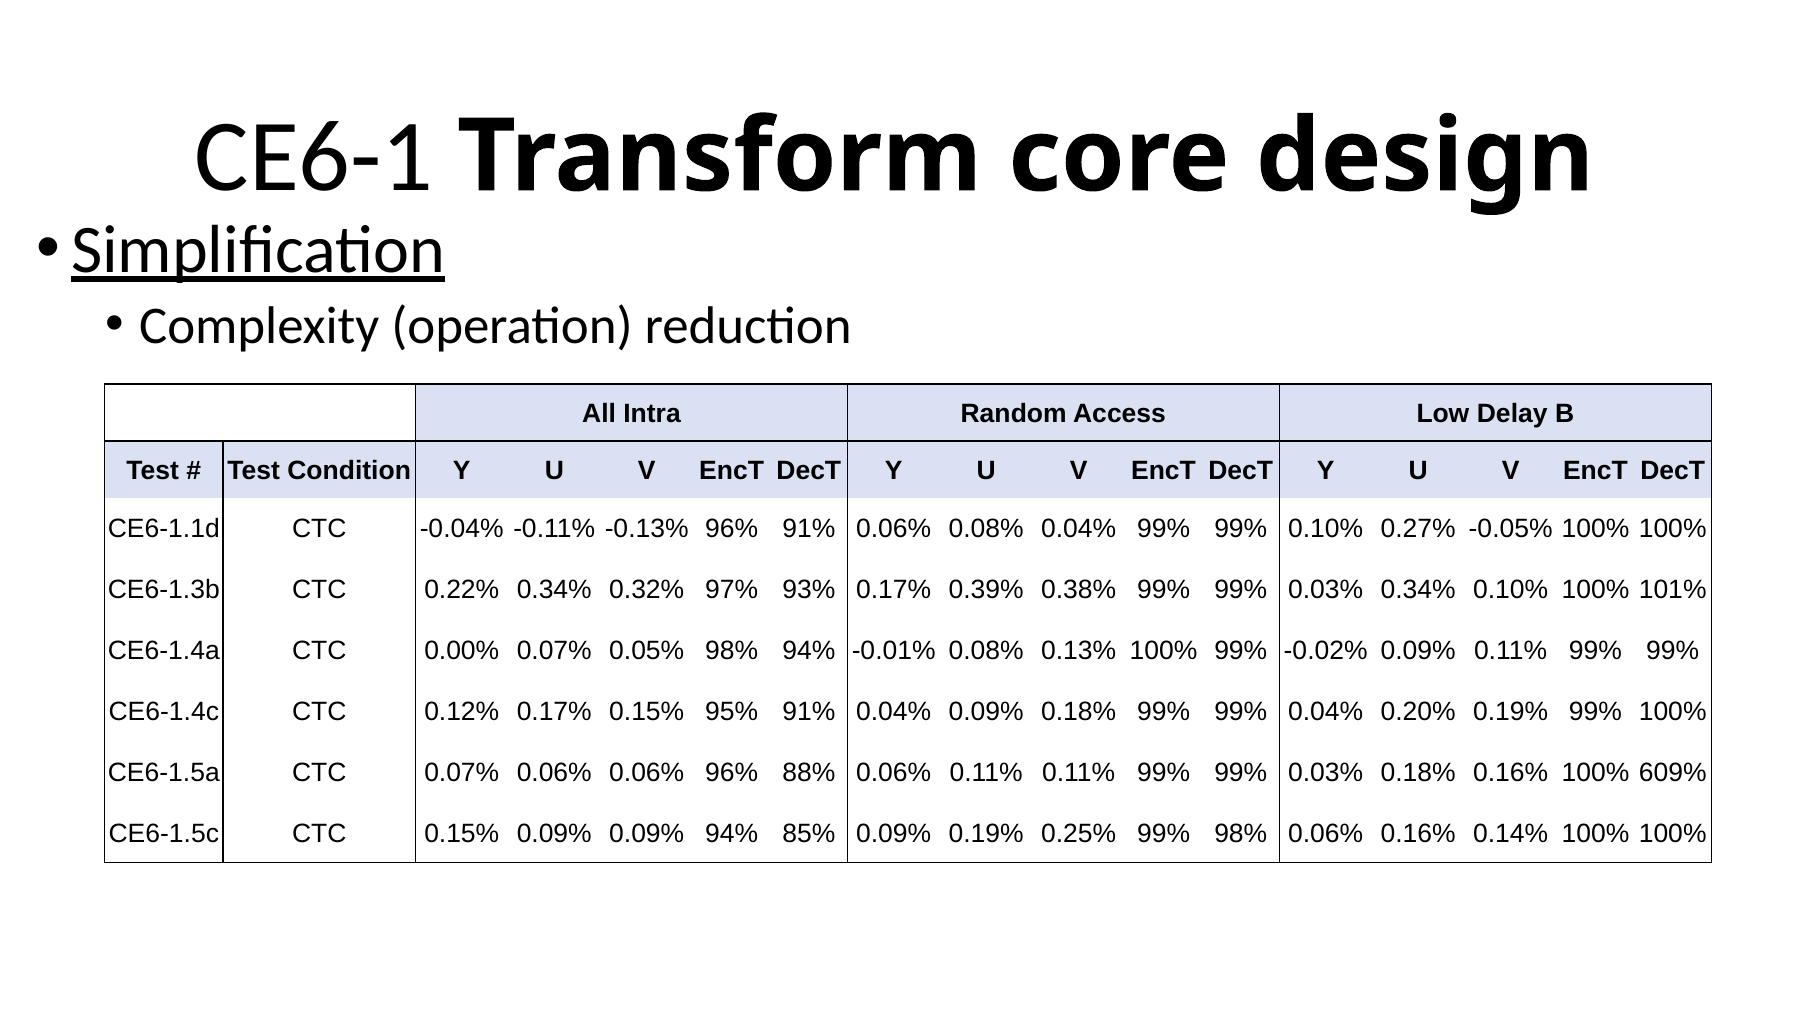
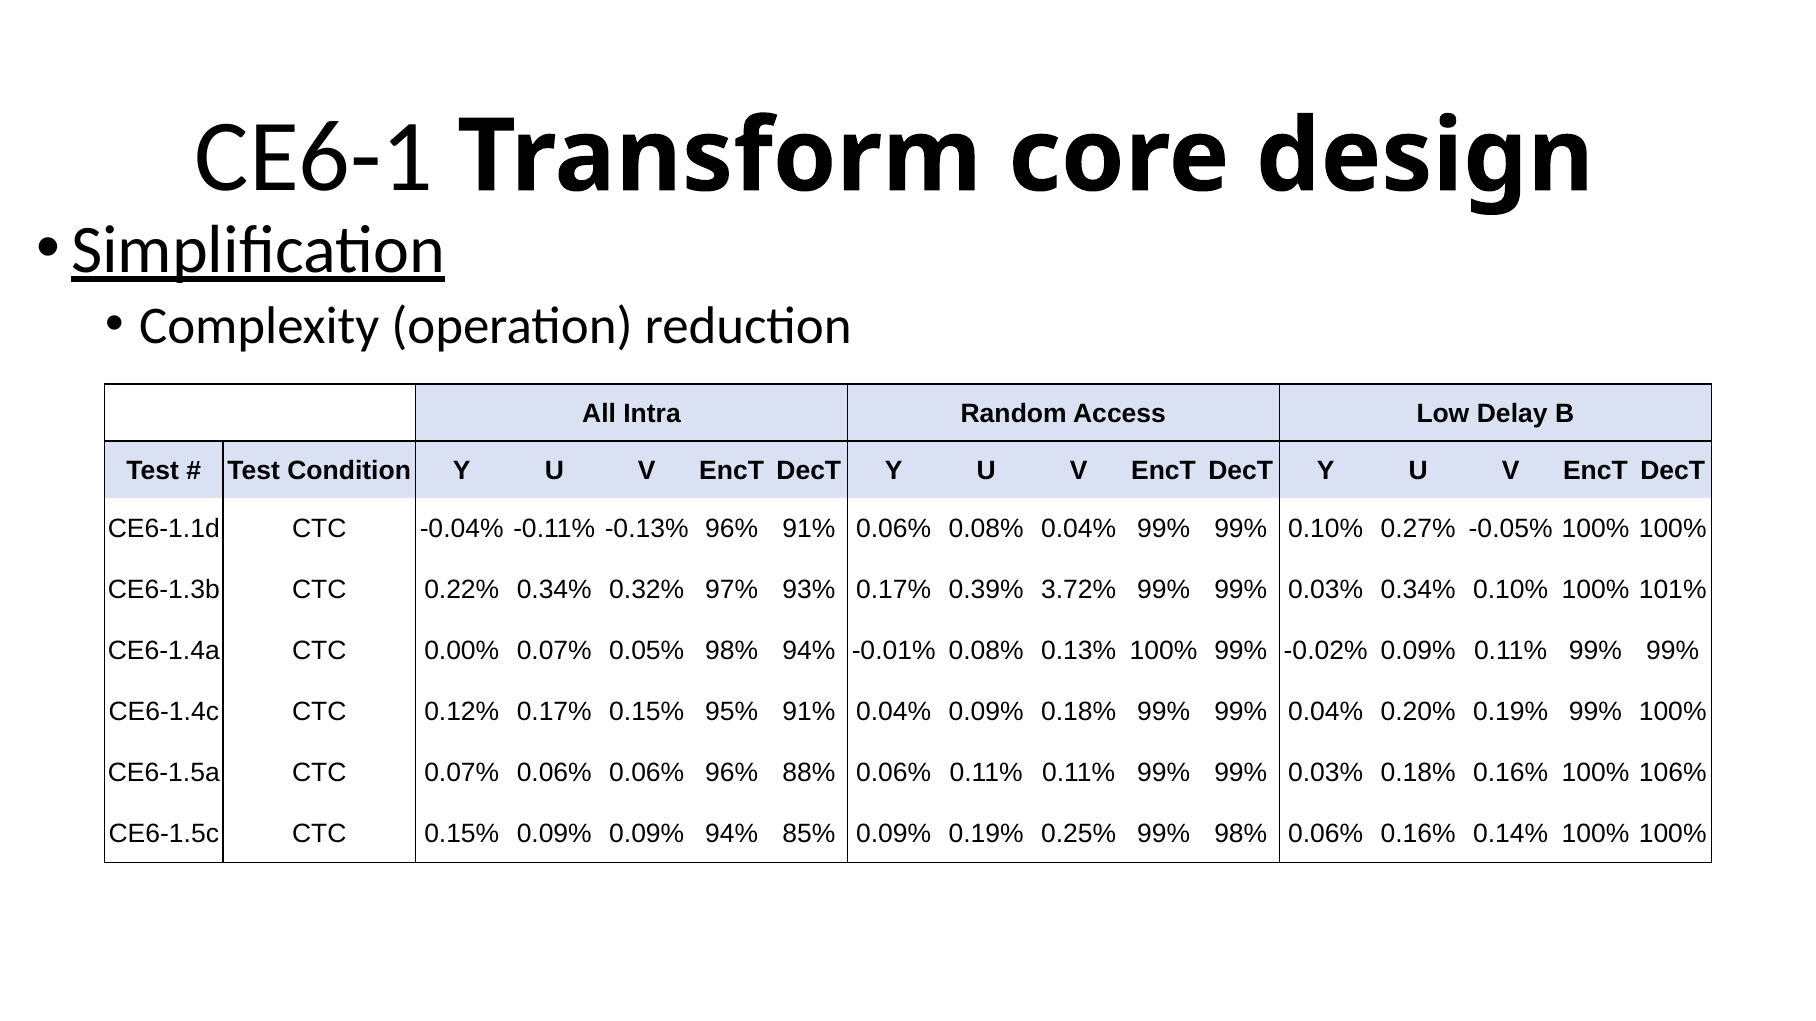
0.38%: 0.38% -> 3.72%
609%: 609% -> 106%
